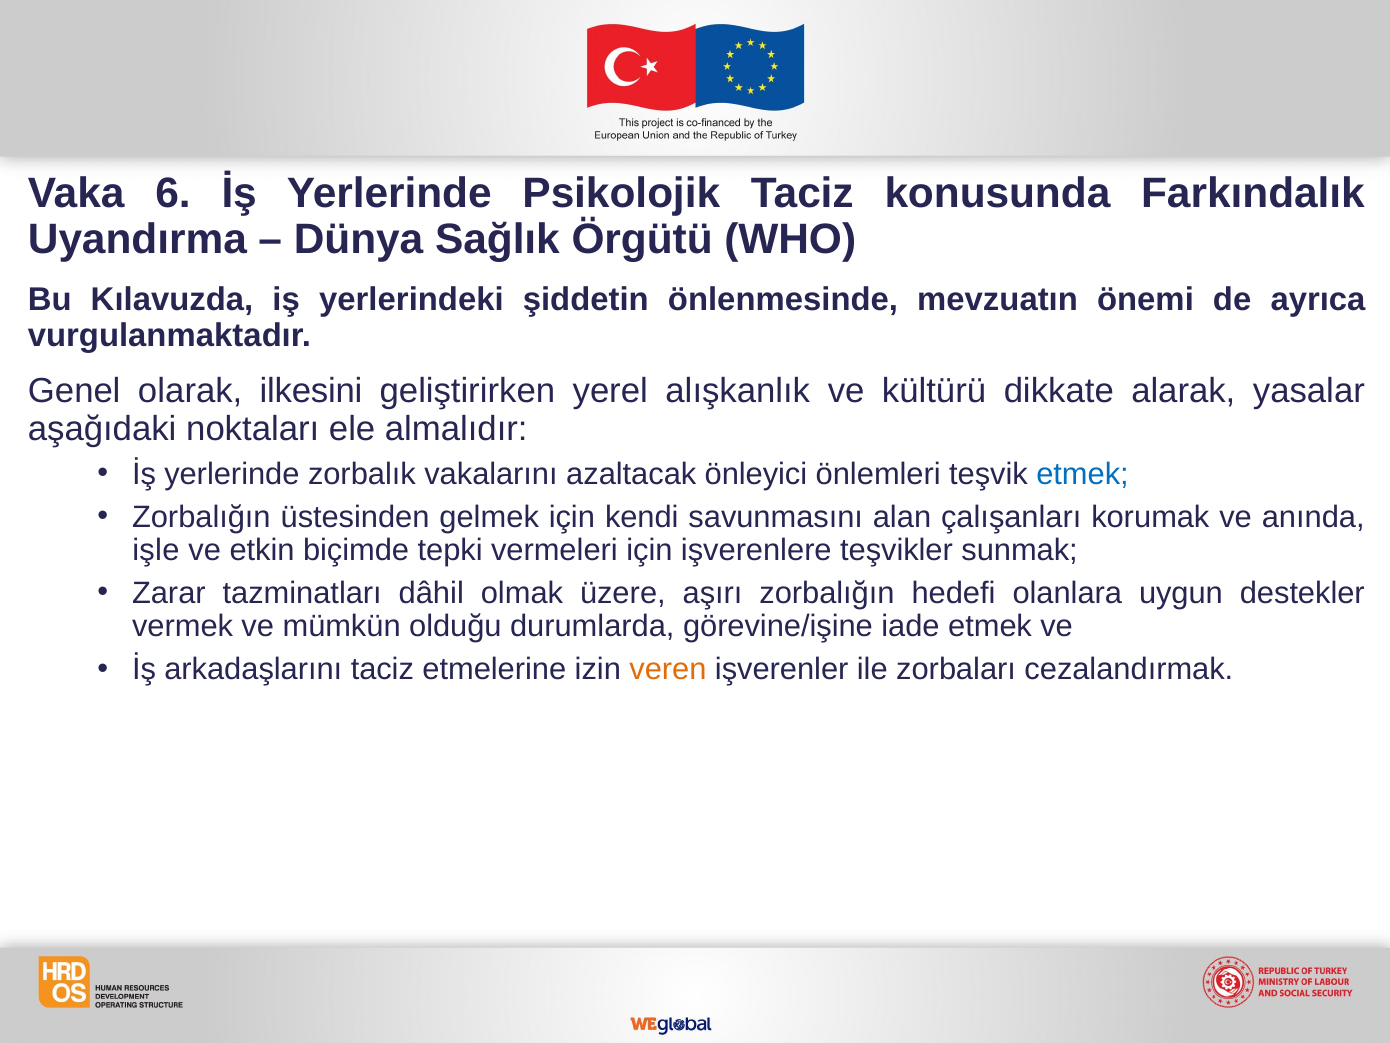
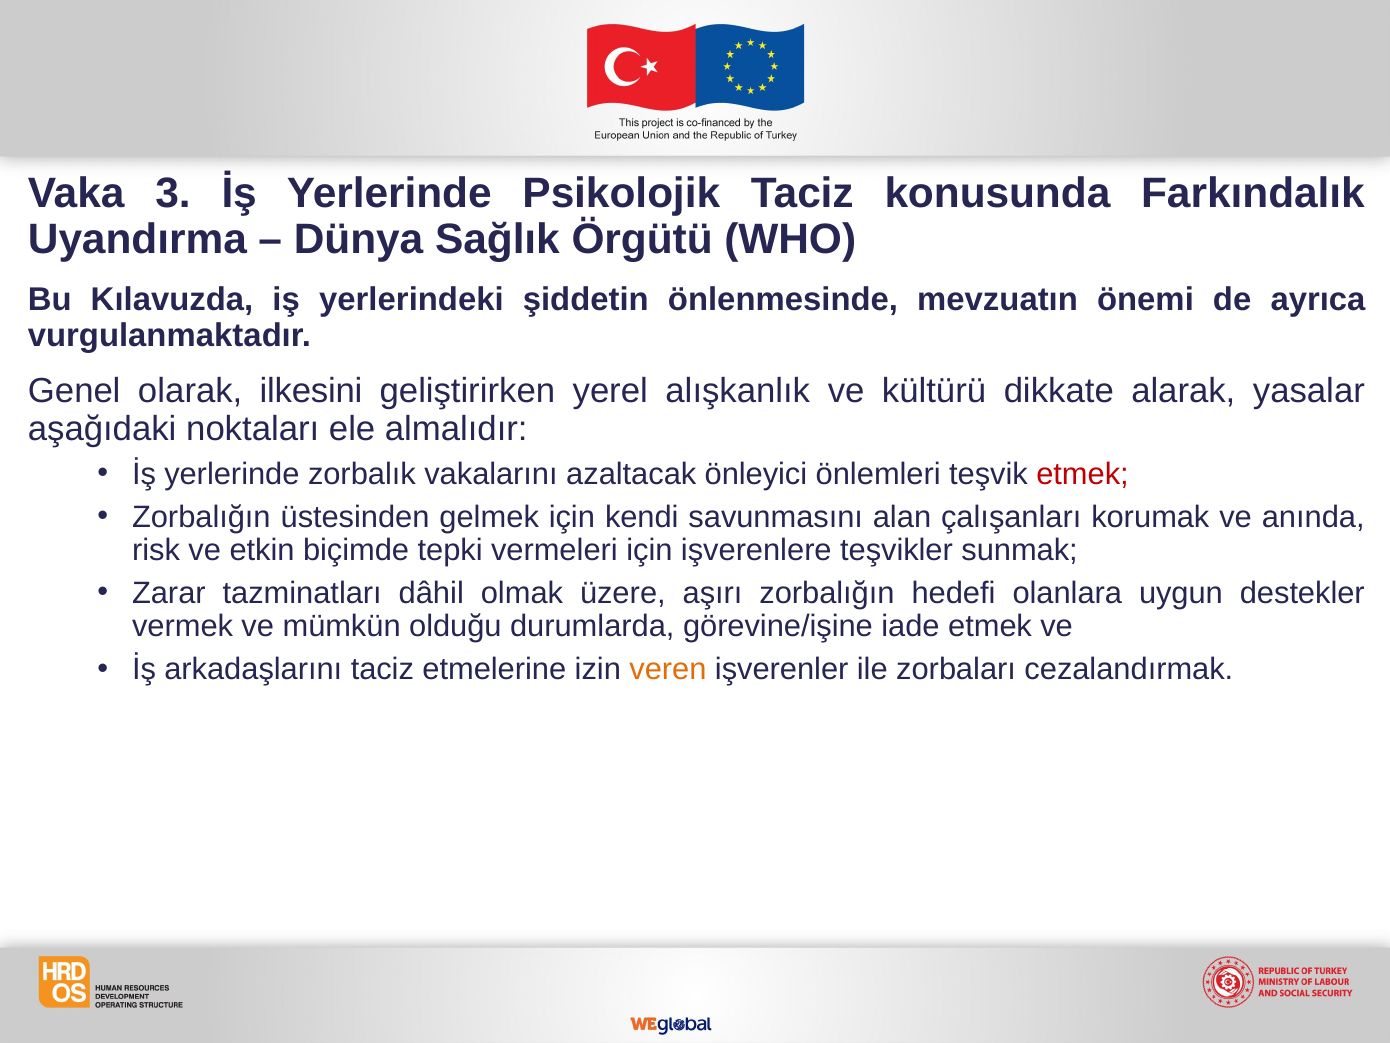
6: 6 -> 3
etmek at (1083, 474) colour: blue -> red
işle: işle -> risk
